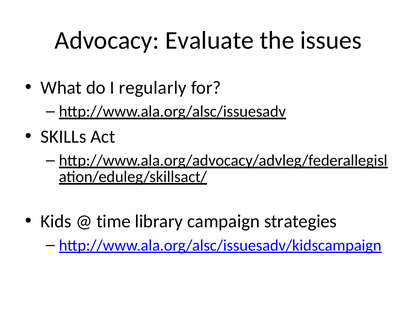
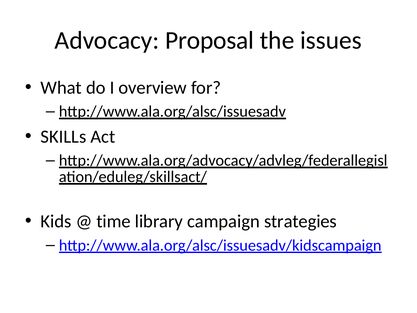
Evaluate: Evaluate -> Proposal
regularly: regularly -> overview
